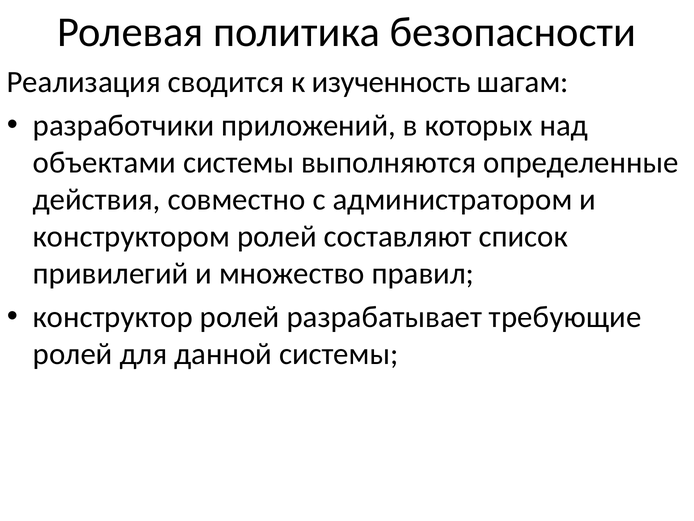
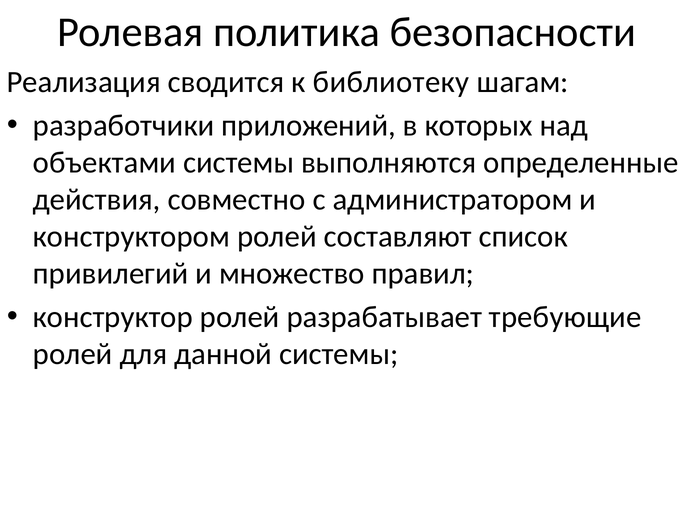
изученность: изученность -> библиотеку
